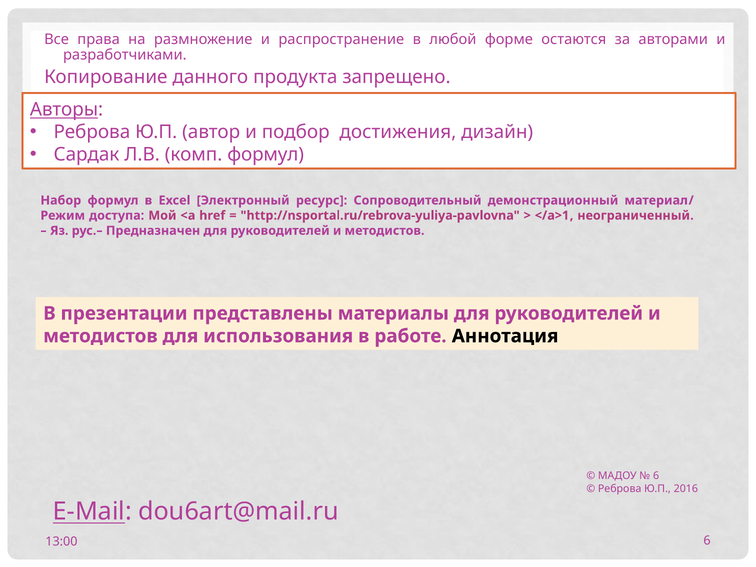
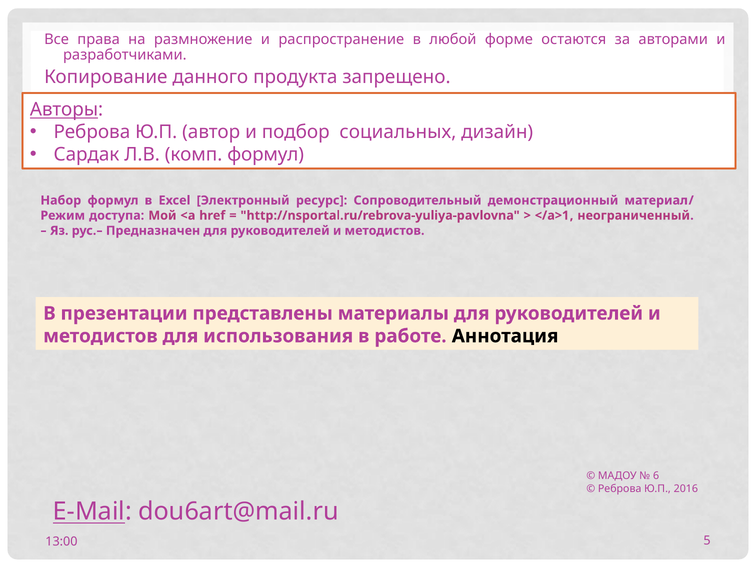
достижения: достижения -> социальных
13:00 6: 6 -> 5
